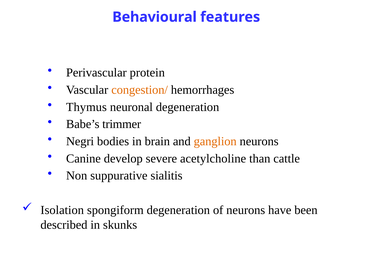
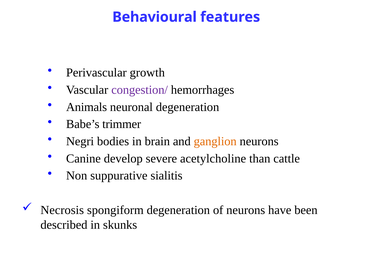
protein: protein -> growth
congestion/ colour: orange -> purple
Thymus: Thymus -> Animals
Isolation: Isolation -> Necrosis
